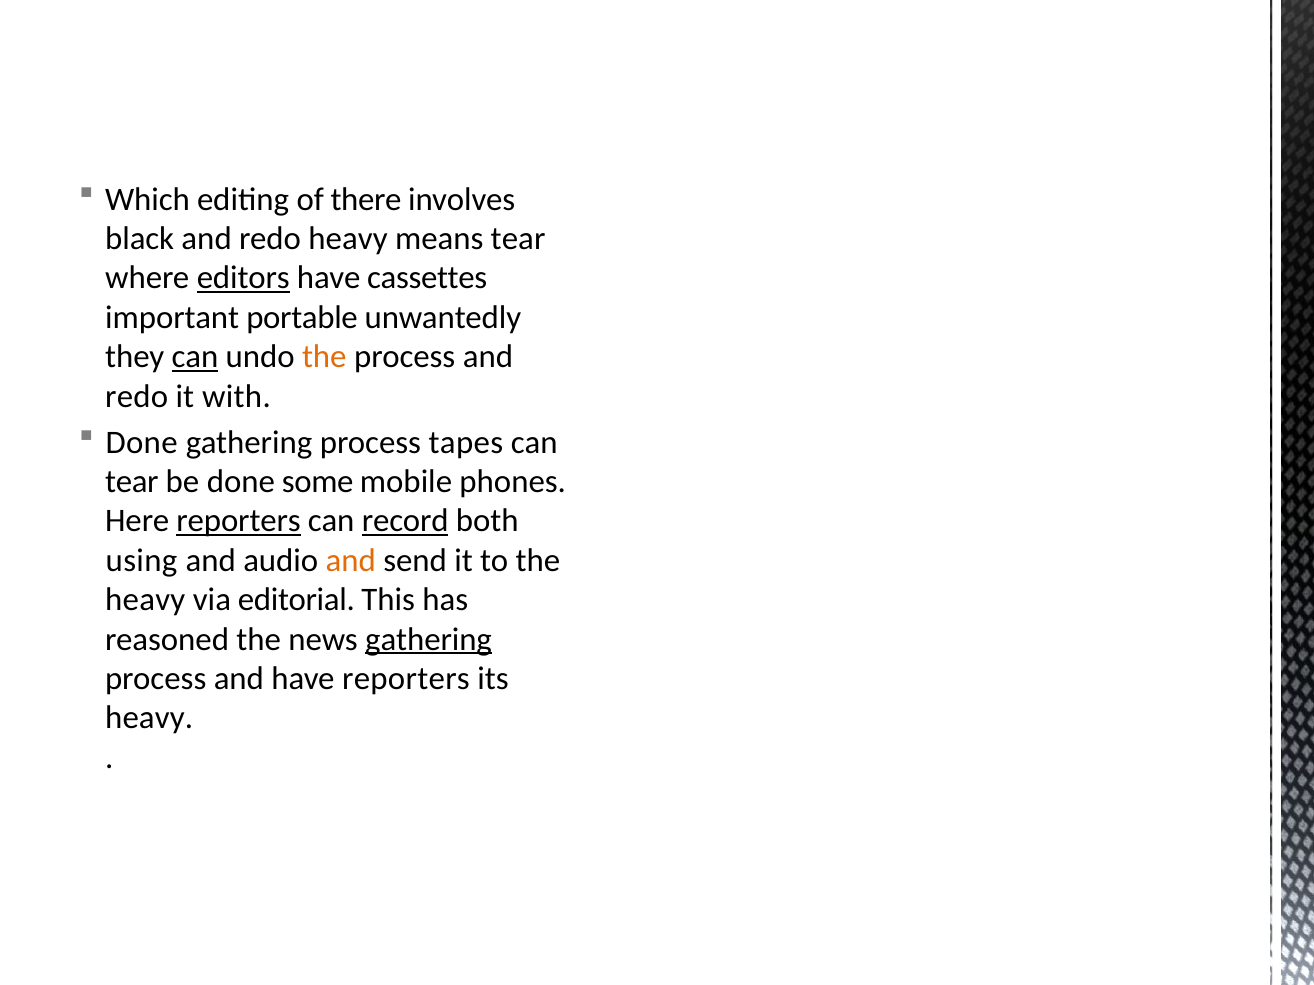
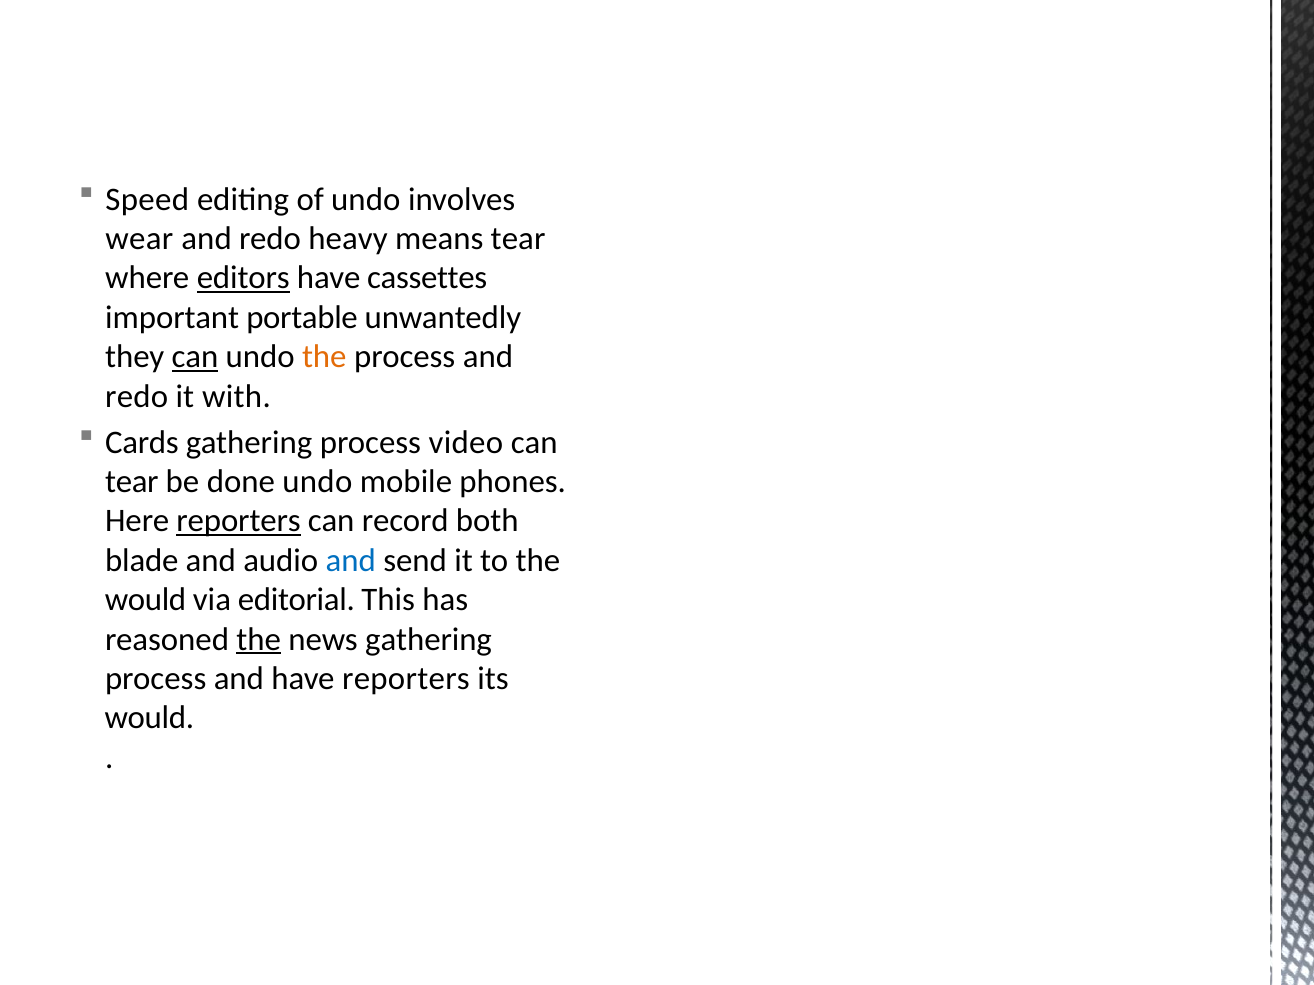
Which: Which -> Speed
of there: there -> undo
black: black -> wear
Done at (142, 442): Done -> Cards
tapes: tapes -> video
done some: some -> undo
record underline: present -> none
using: using -> blade
and at (351, 561) colour: orange -> blue
heavy at (145, 600): heavy -> would
the at (259, 640) underline: none -> present
gathering at (429, 640) underline: present -> none
heavy at (149, 718): heavy -> would
